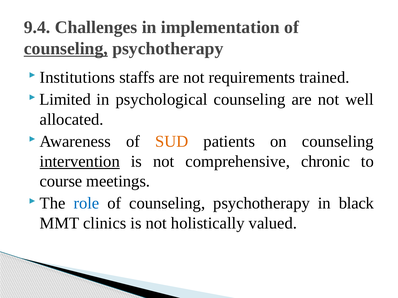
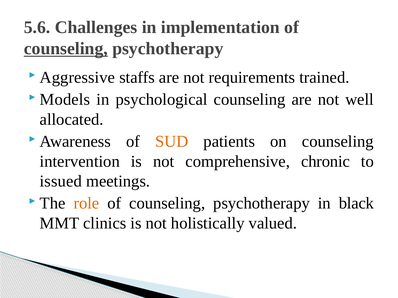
9.4: 9.4 -> 5.6
Institutions: Institutions -> Aggressive
Limited: Limited -> Models
intervention underline: present -> none
course: course -> issued
role colour: blue -> orange
